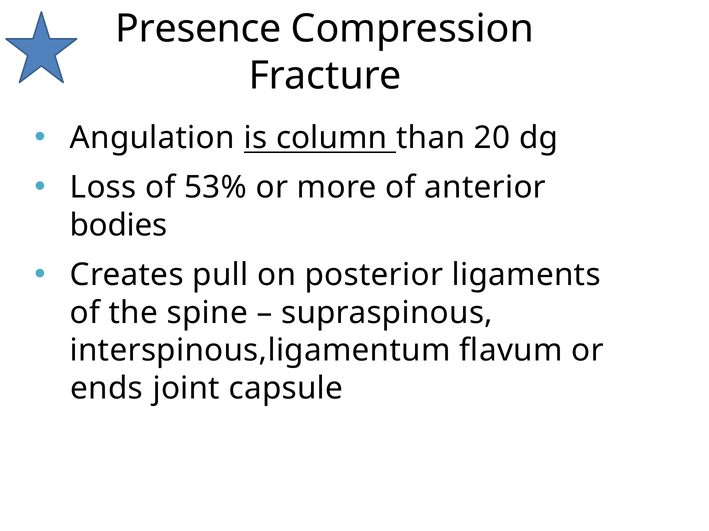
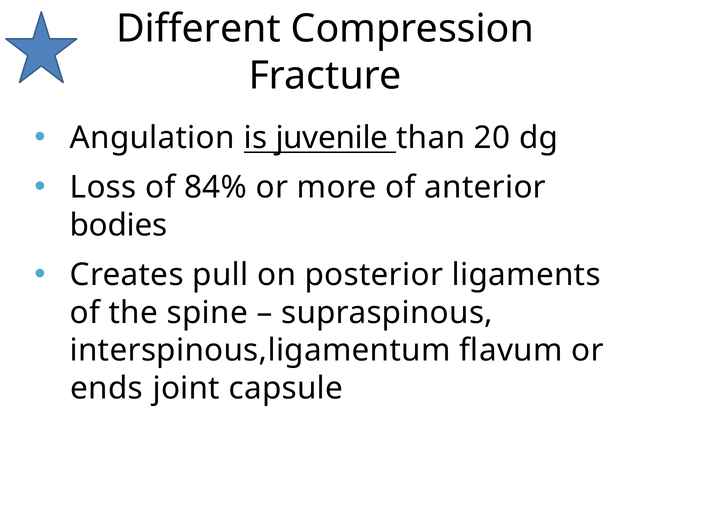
Presence: Presence -> Different
column: column -> juvenile
53%: 53% -> 84%
